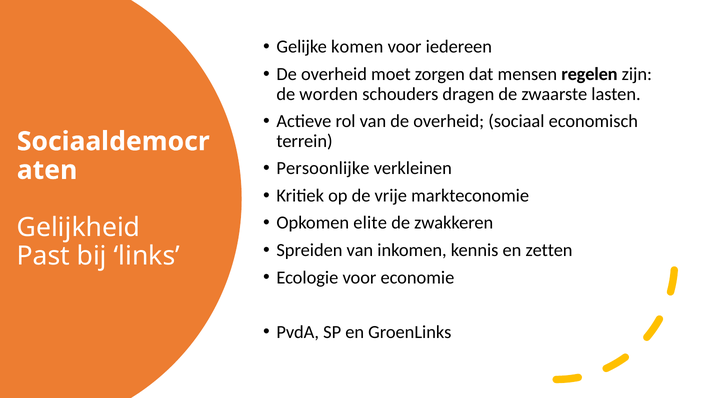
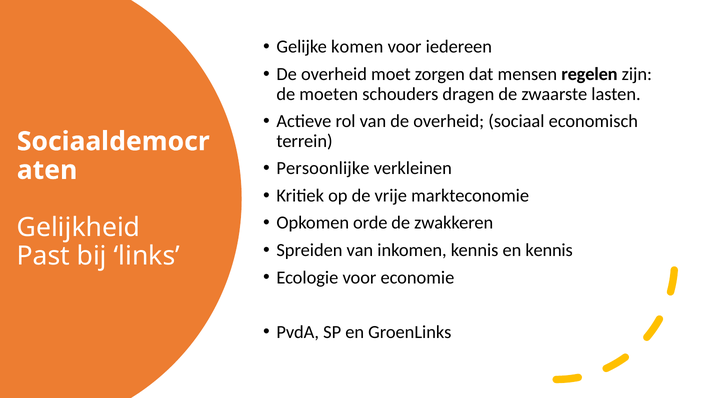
worden: worden -> moeten
elite: elite -> orde
en zetten: zetten -> kennis
